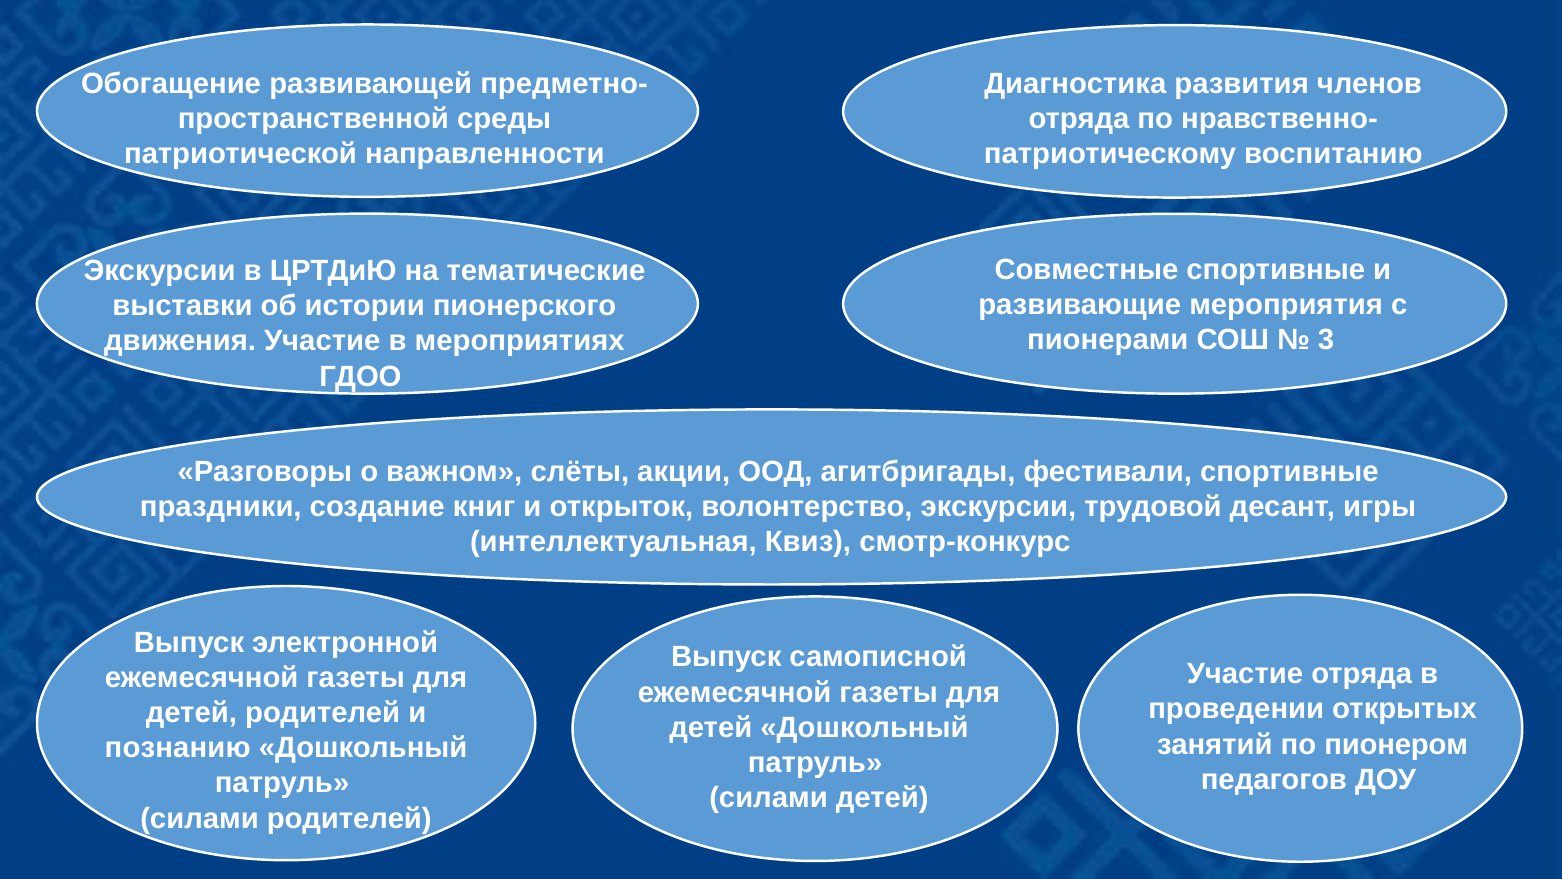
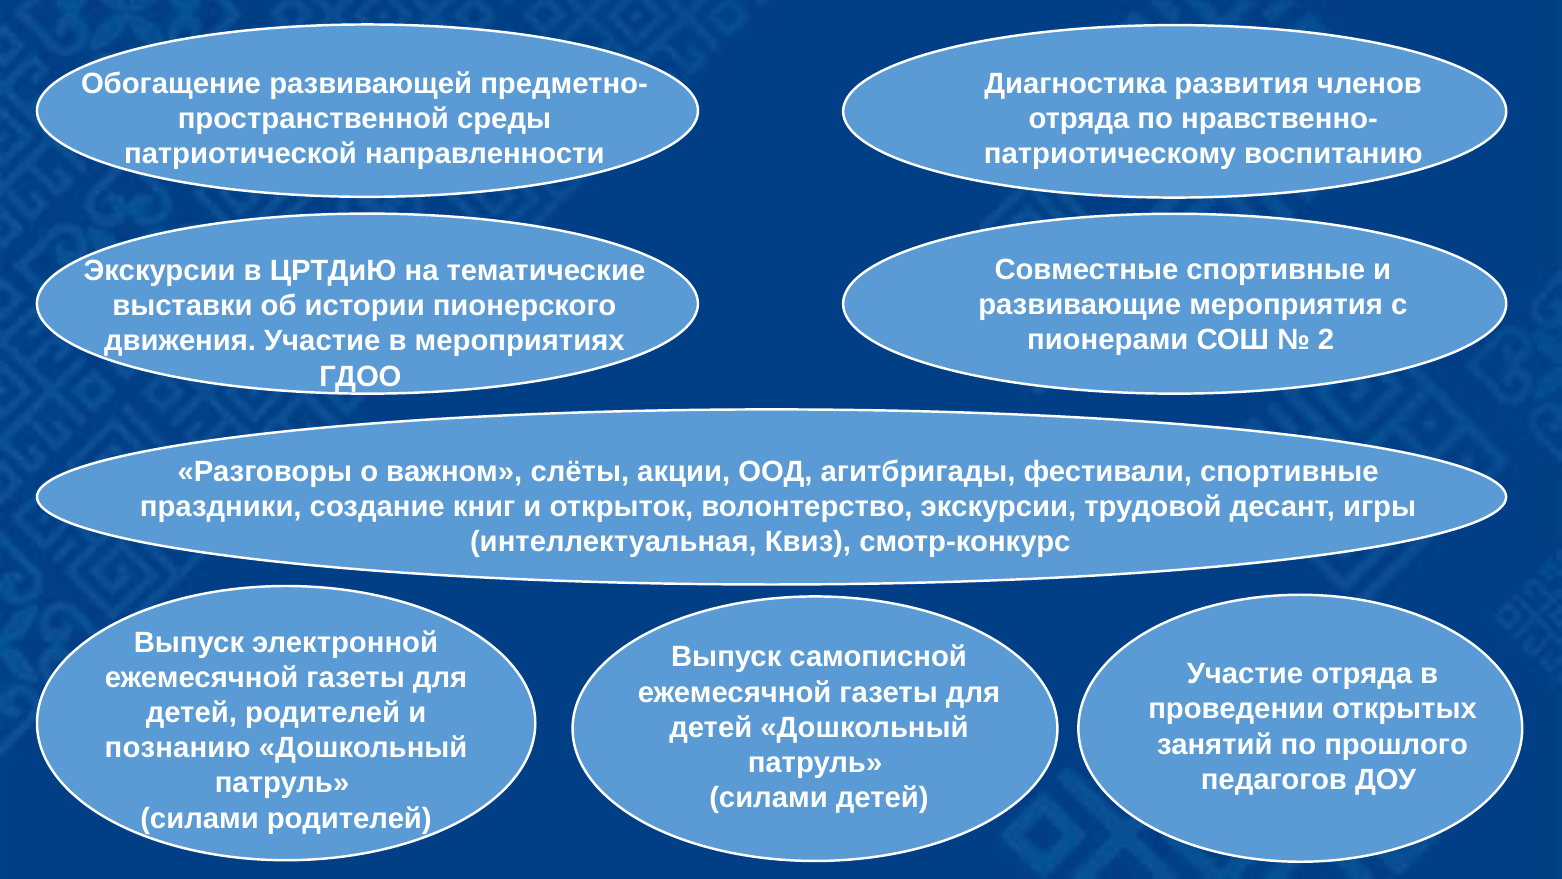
3: 3 -> 2
пионером: пионером -> прошлого
